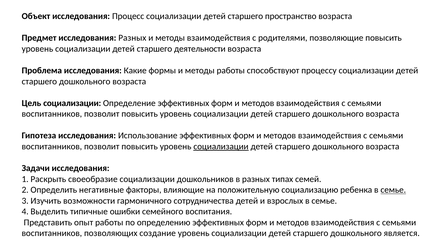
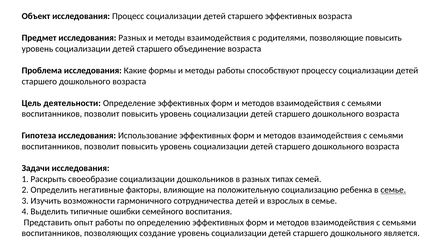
старшего пространство: пространство -> эффективных
деятельности: деятельности -> объединение
Цель социализации: социализации -> деятельности
социализации at (221, 147) underline: present -> none
